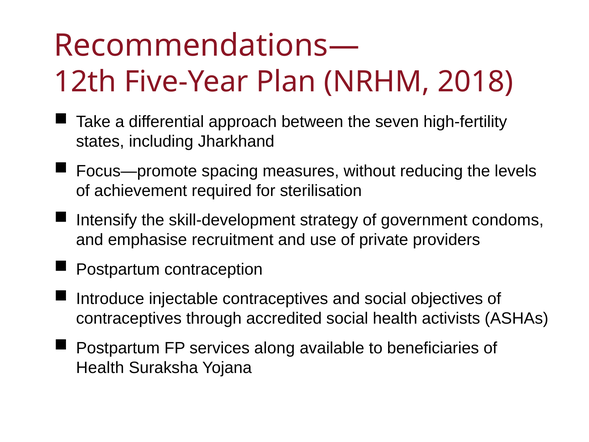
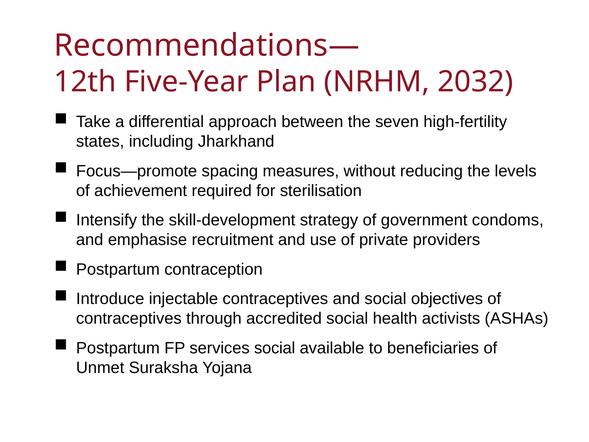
2018: 2018 -> 2032
services along: along -> social
Health at (100, 367): Health -> Unmet
